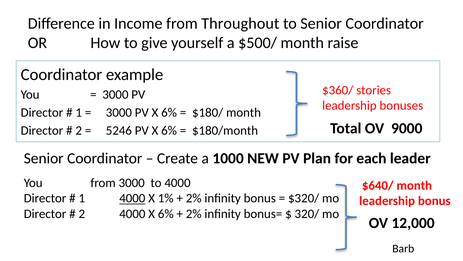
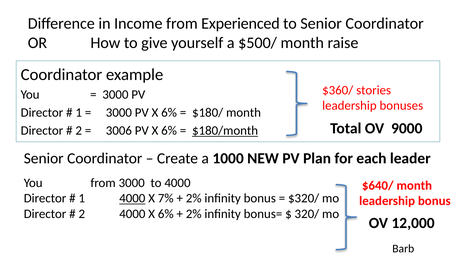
Throughout: Throughout -> Experienced
5246: 5246 -> 3006
$180/month underline: none -> present
1%: 1% -> 7%
